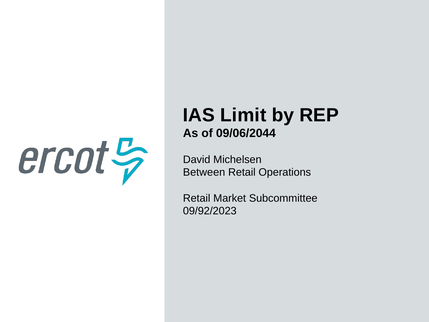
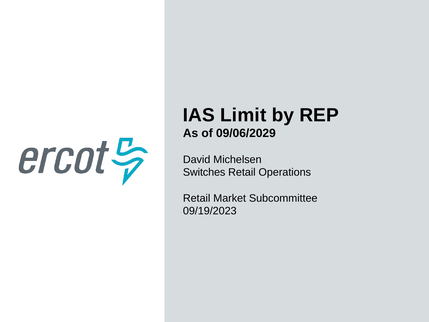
09/06/2044: 09/06/2044 -> 09/06/2029
Between: Between -> Switches
09/92/2023: 09/92/2023 -> 09/19/2023
